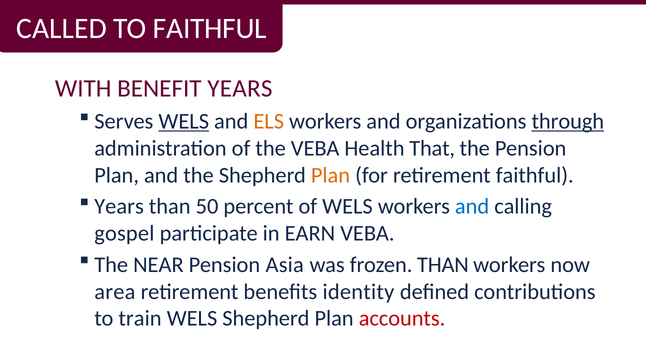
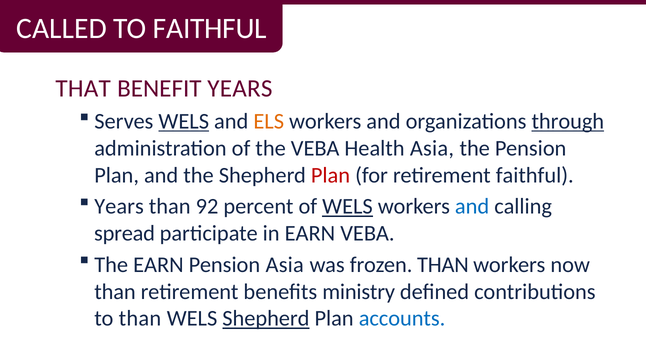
WITH: WITH -> THAT
Health That: That -> Asia
Plan at (331, 175) colour: orange -> red
50: 50 -> 92
WELS at (347, 207) underline: none -> present
gospel: gospel -> spread
The NEAR: NEAR -> EARN
area at (115, 292): area -> than
identity: identity -> ministry
to train: train -> than
Shepherd at (266, 319) underline: none -> present
accounts colour: red -> blue
